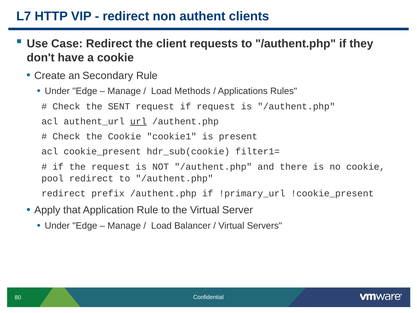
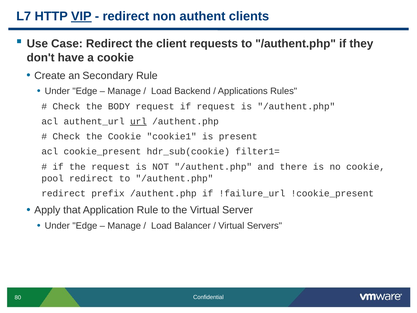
VIP underline: none -> present
Methods: Methods -> Backend
SENT: SENT -> BODY
!primary_url: !primary_url -> !failure_url
